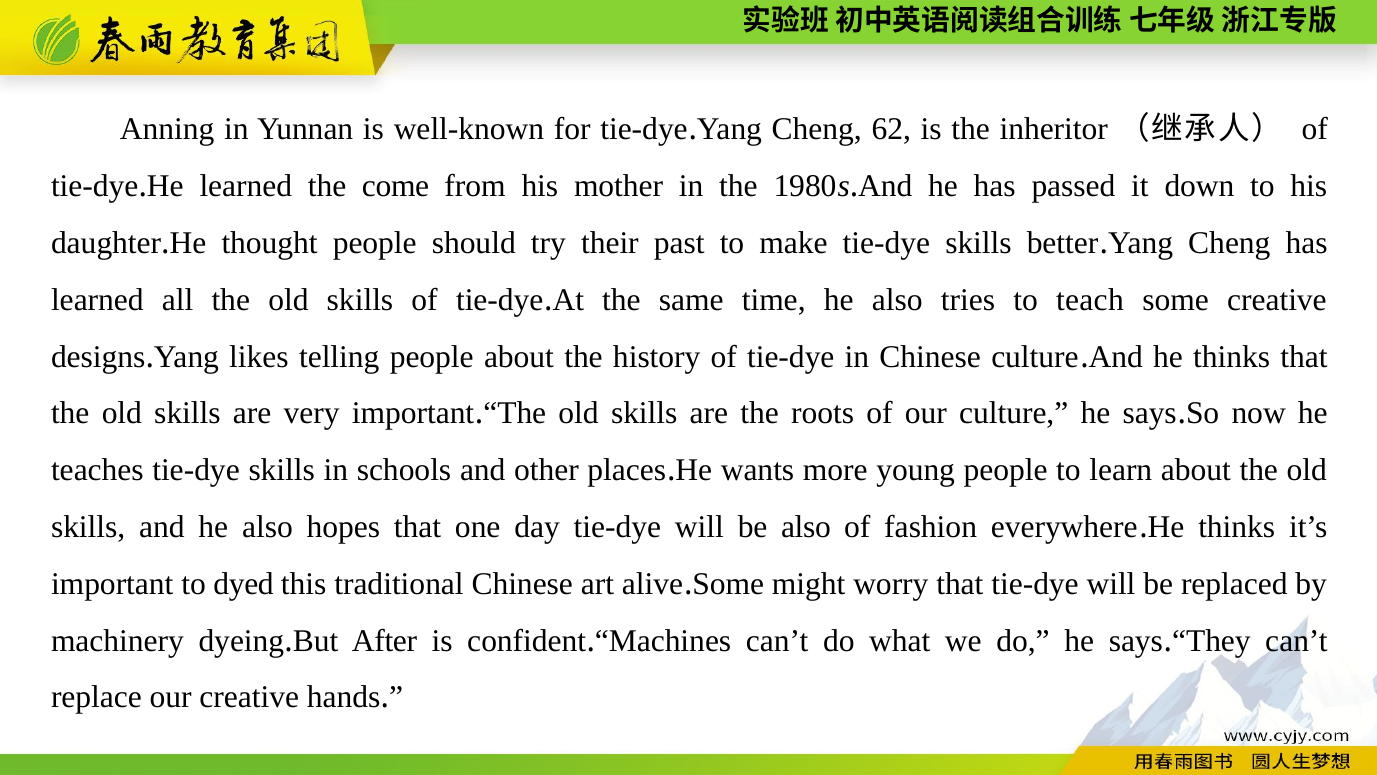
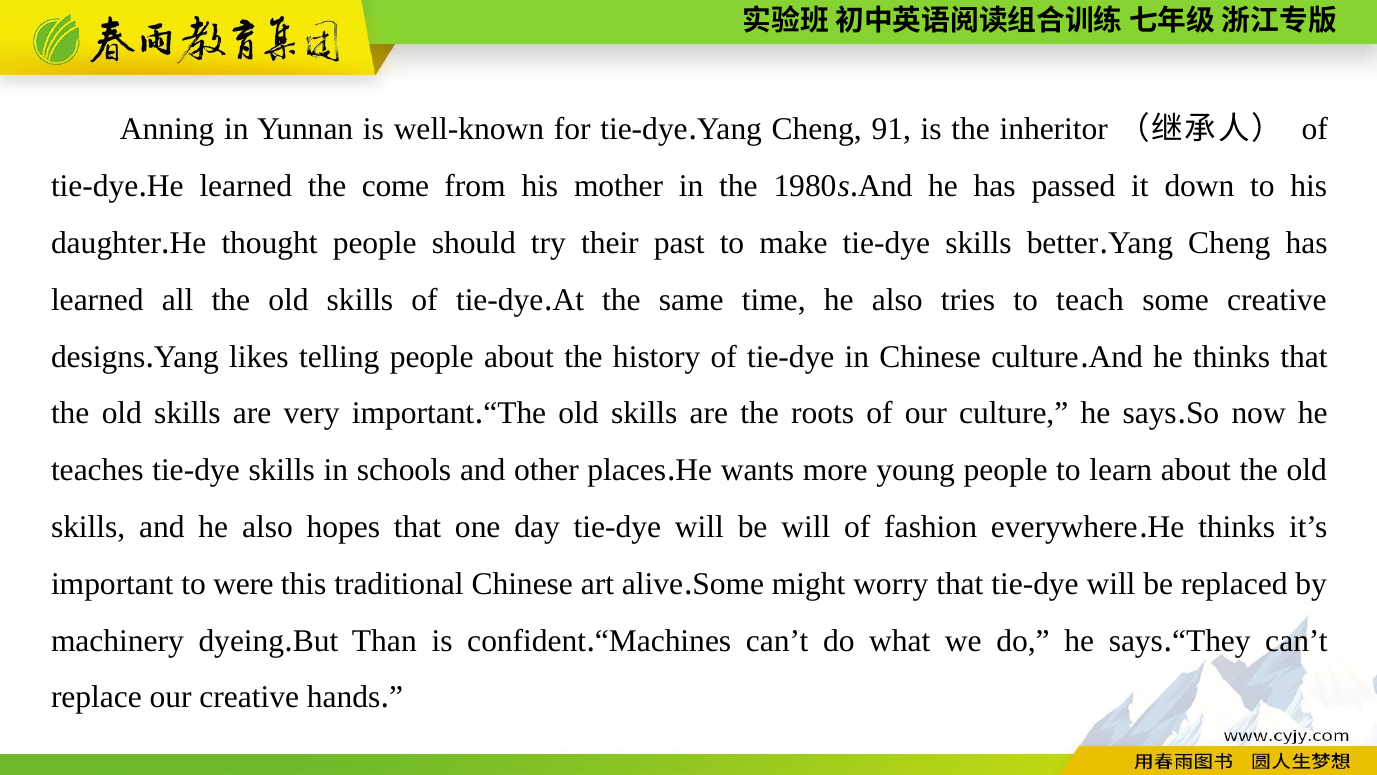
62: 62 -> 91
be also: also -> will
dyed: dyed -> were
After: After -> Than
